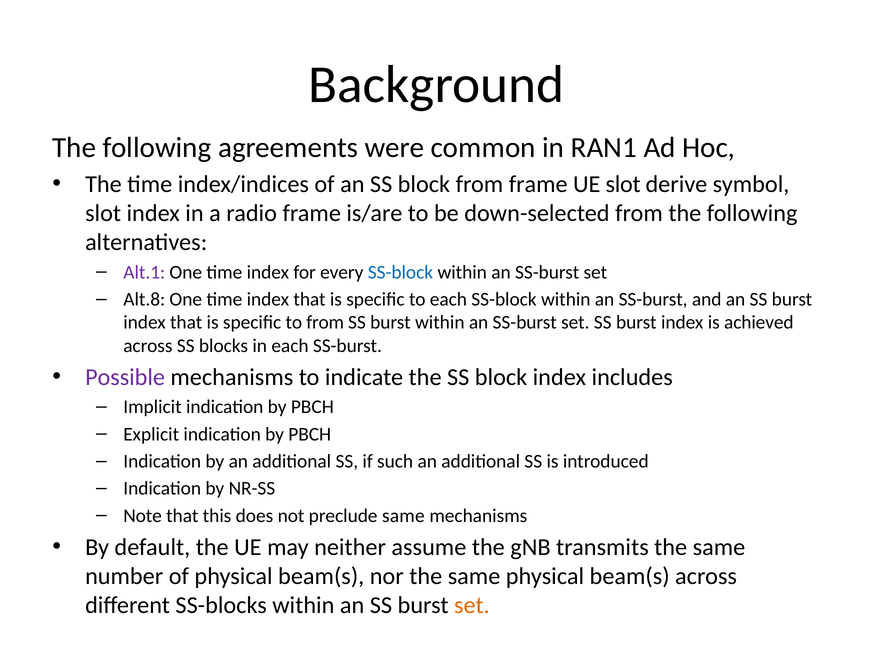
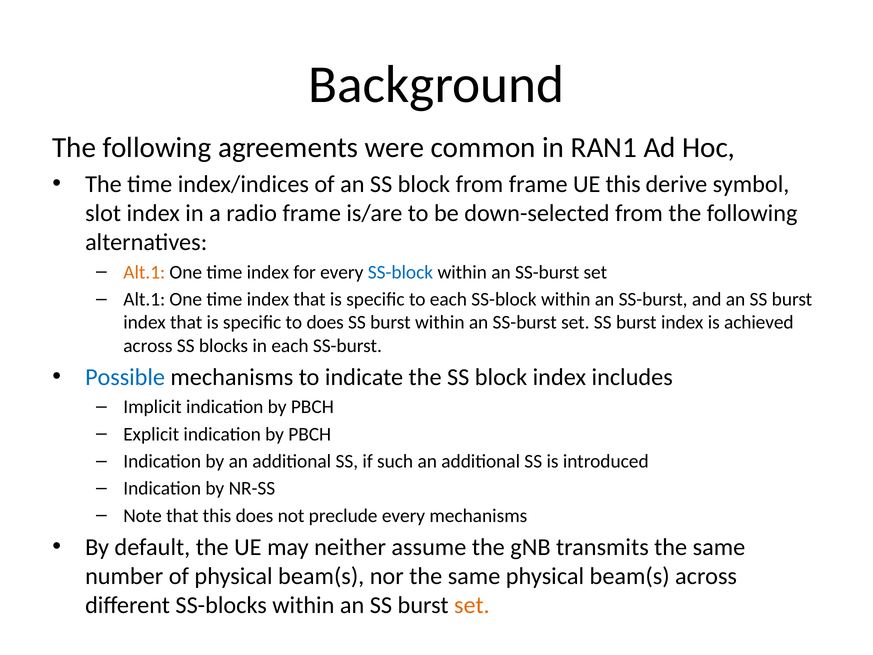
UE slot: slot -> this
Alt.1 at (144, 272) colour: purple -> orange
Alt.8 at (144, 299): Alt.8 -> Alt.1
to from: from -> does
Possible colour: purple -> blue
preclude same: same -> every
